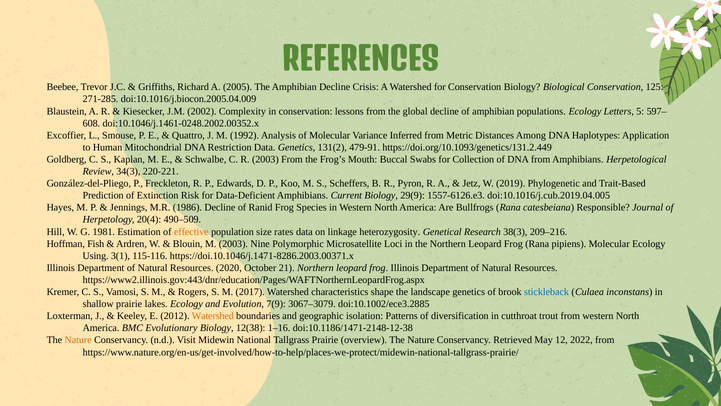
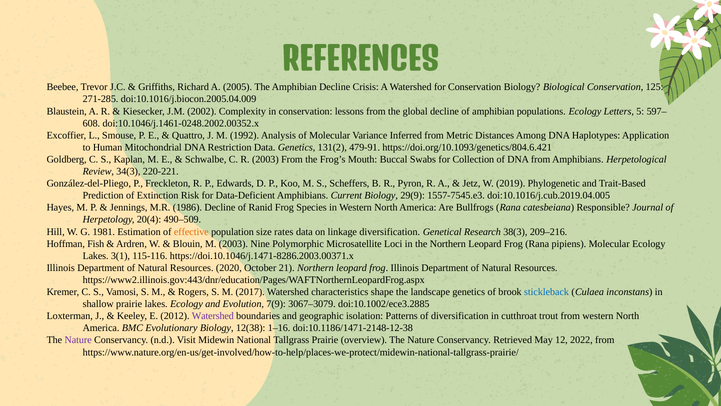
https://doi.org/10.1093/genetics/131.2.449: https://doi.org/10.1093/genetics/131.2.449 -> https://doi.org/10.1093/genetics/804.6.421
1557-6126.e3: 1557-6126.e3 -> 1557-7545.e3
linkage heterozygosity: heterozygosity -> diversification
Using at (96, 256): Using -> Lakes
Watershed at (213, 316) colour: orange -> purple
Nature at (78, 340) colour: orange -> purple
